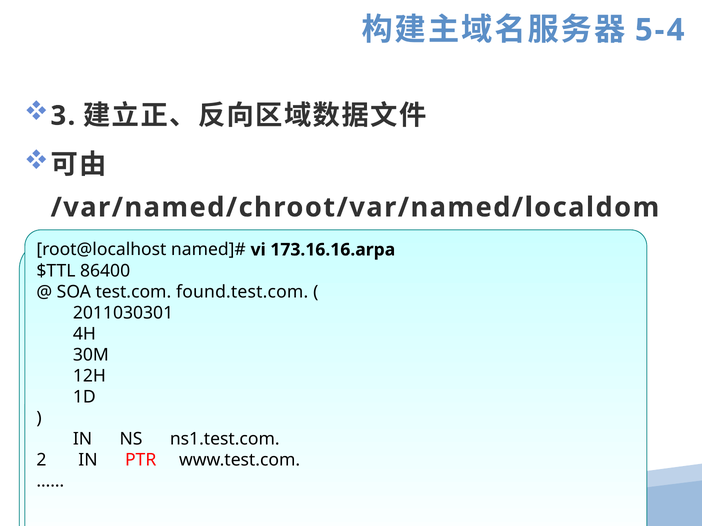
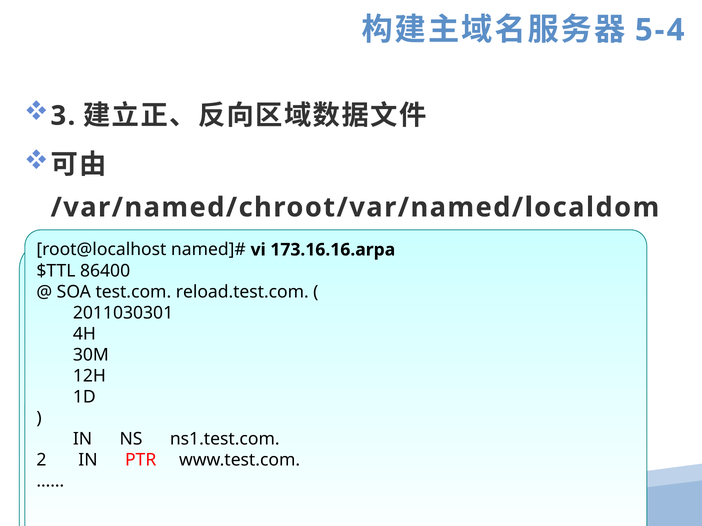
found.test.com: found.test.com -> reload.test.com
